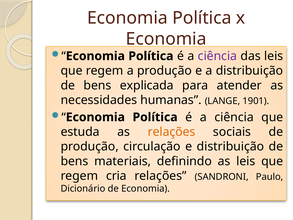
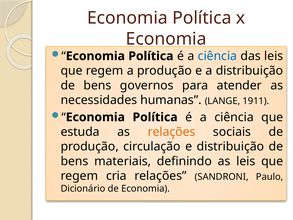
ciência at (217, 56) colour: purple -> blue
explicada: explicada -> governos
1901: 1901 -> 1911
